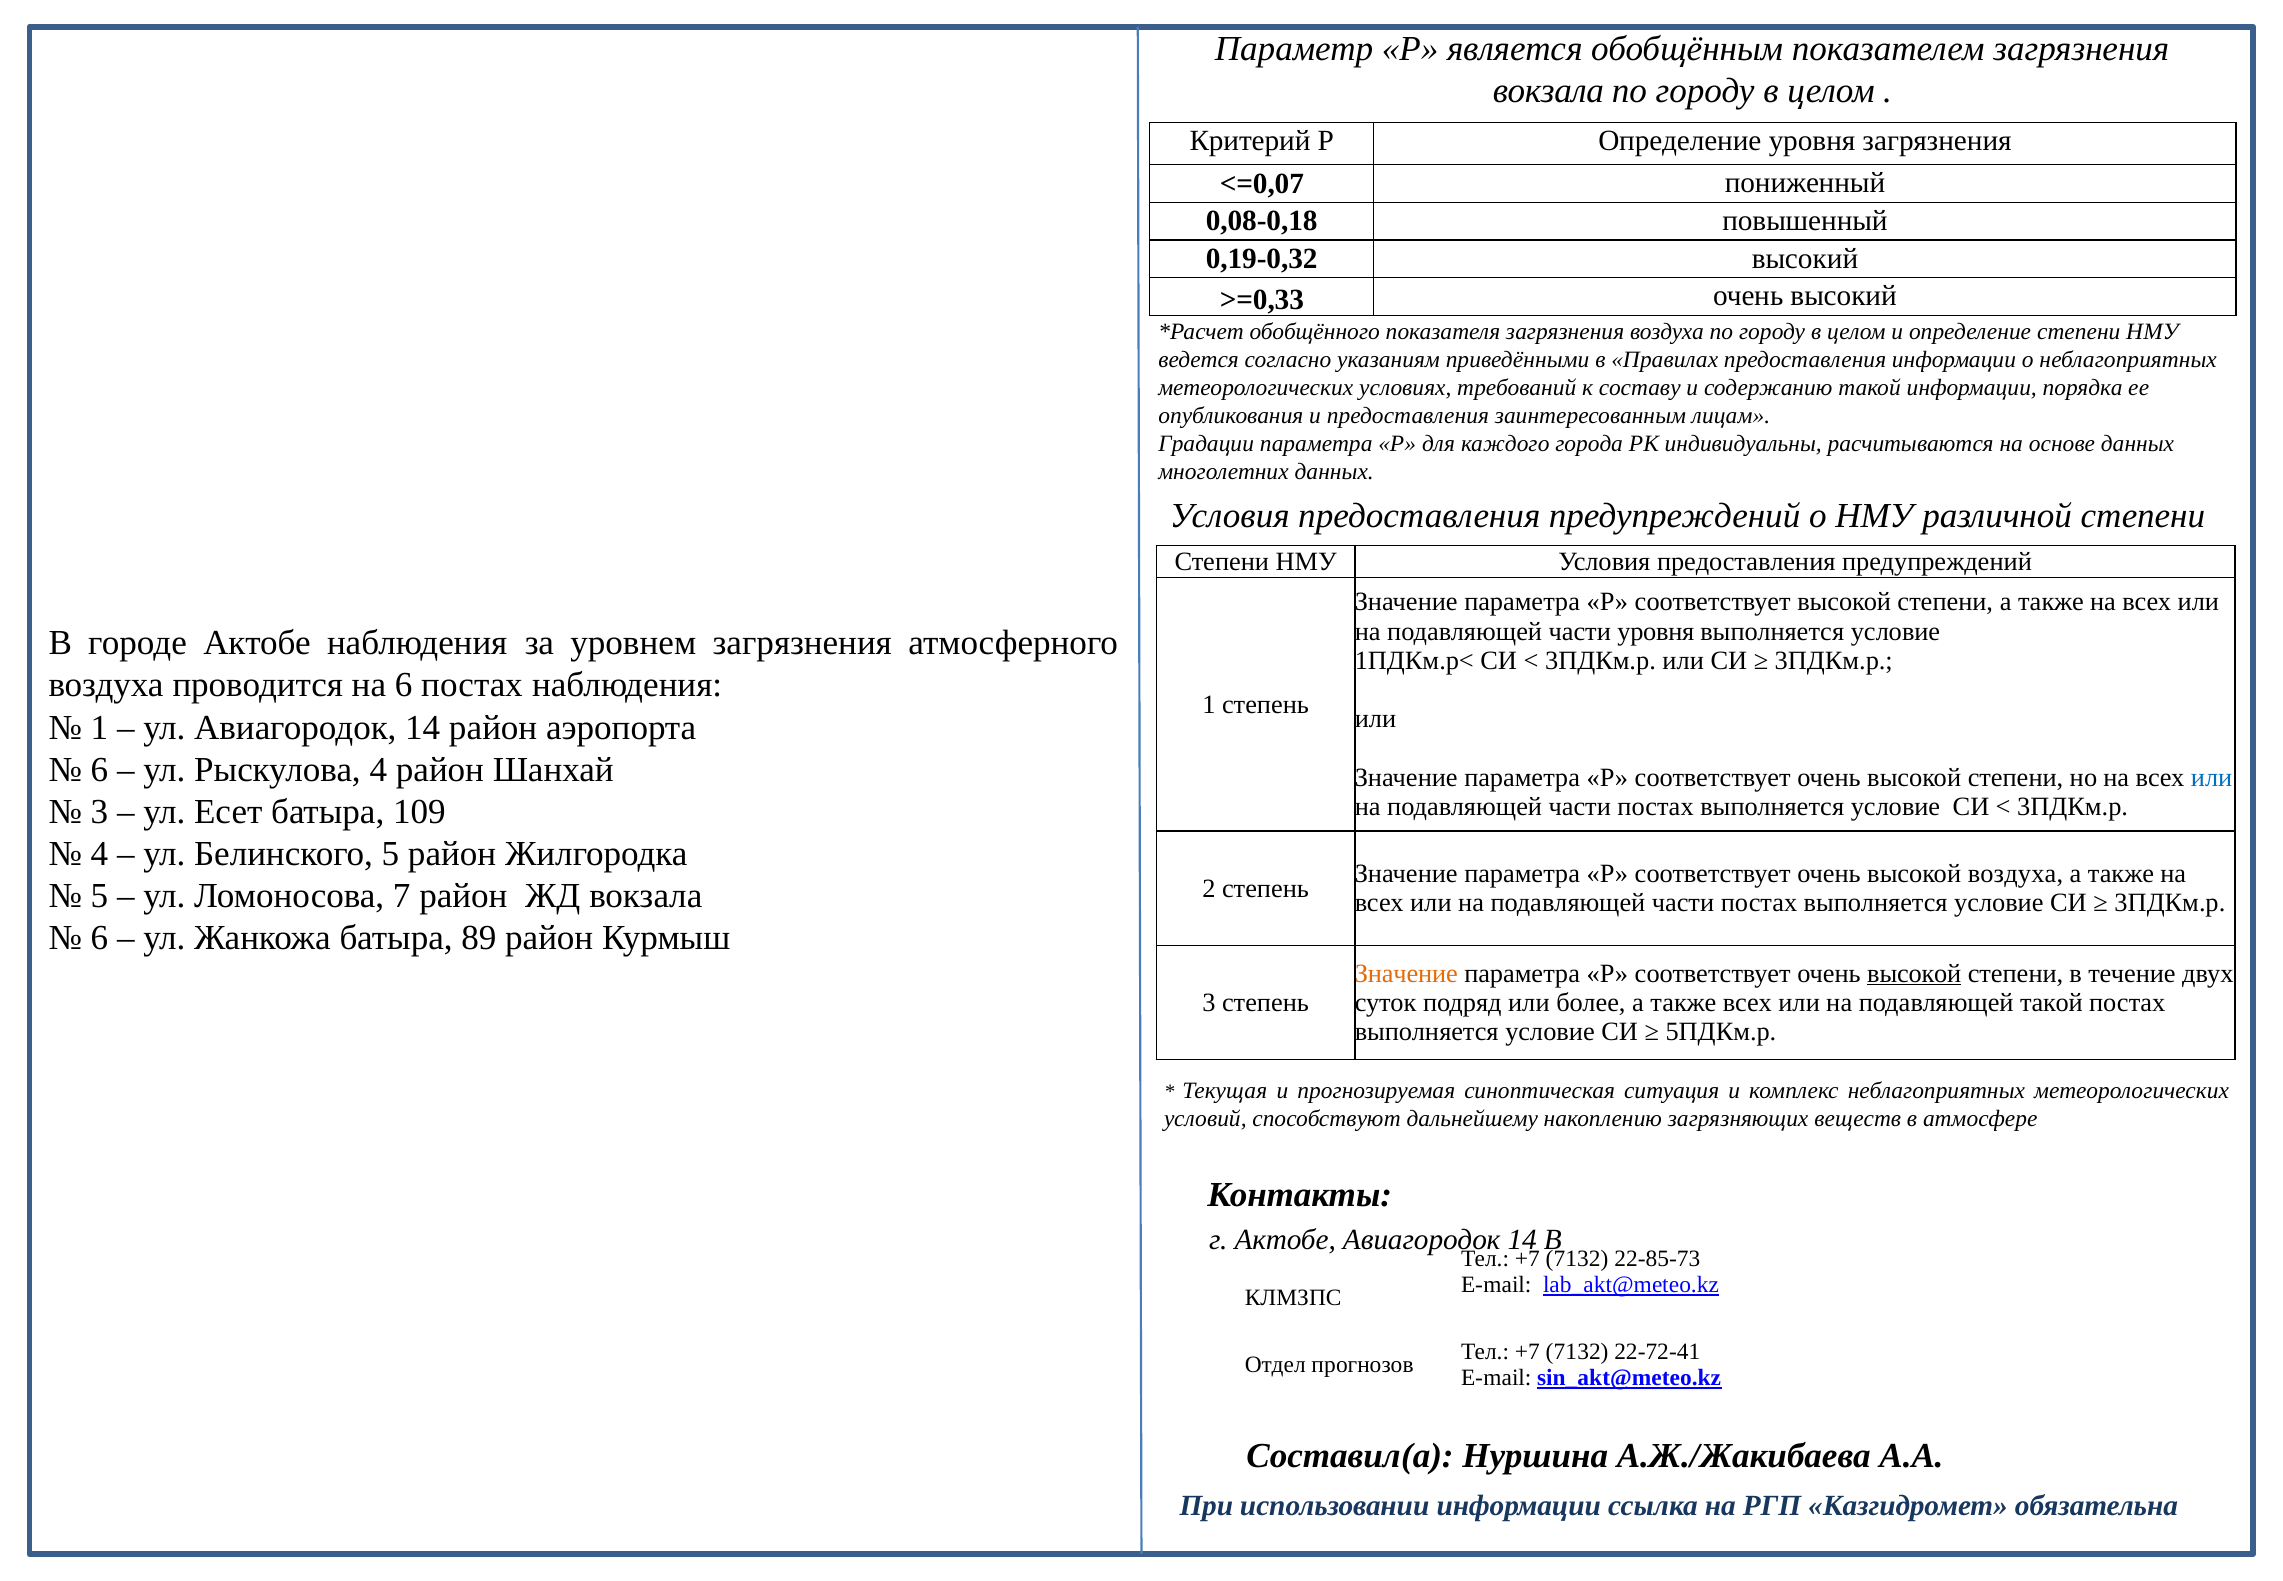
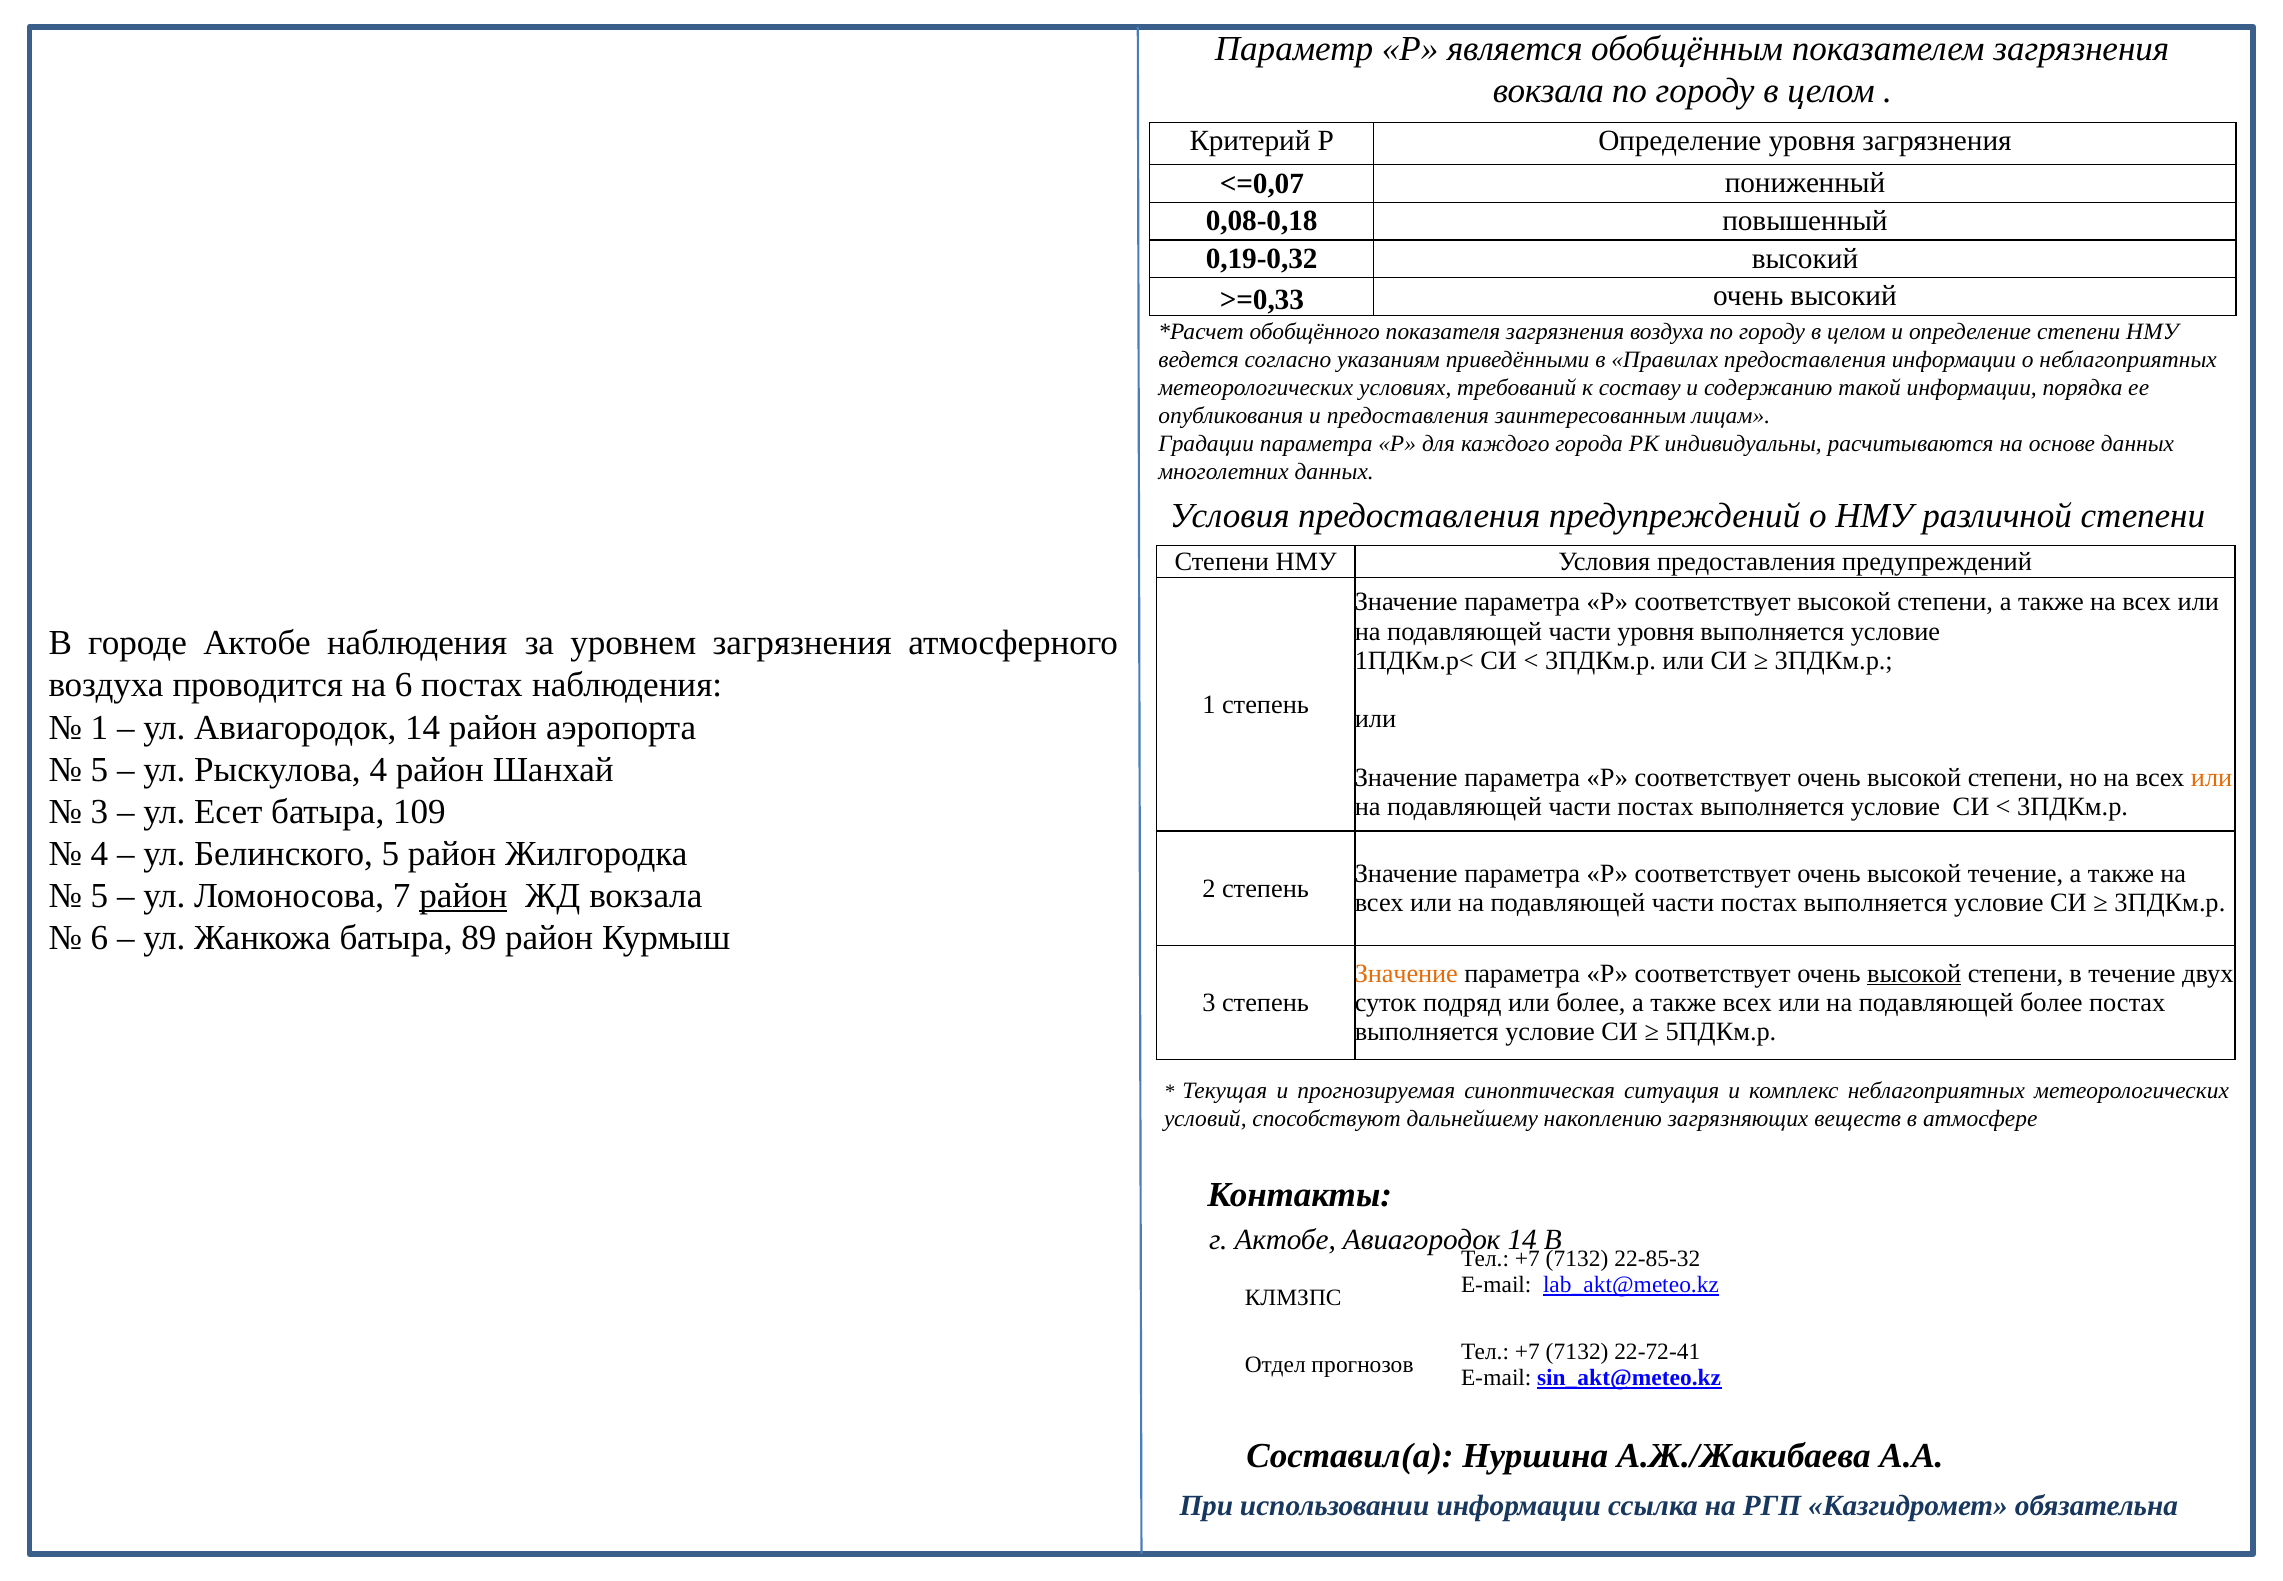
6 at (99, 769): 6 -> 5
или at (2212, 777) colour: blue -> orange
высокой воздуха: воздуха -> течение
район at (463, 896) underline: none -> present
подавляющей такой: такой -> более
22-85-73: 22-85-73 -> 22-85-32
